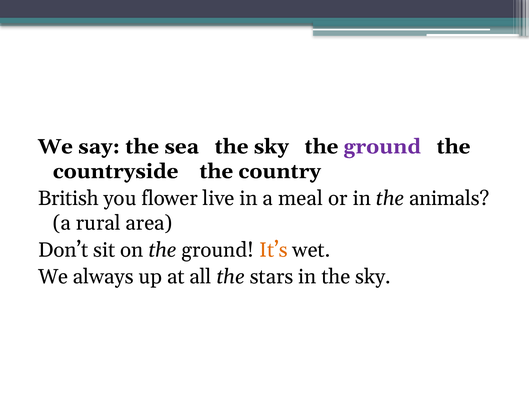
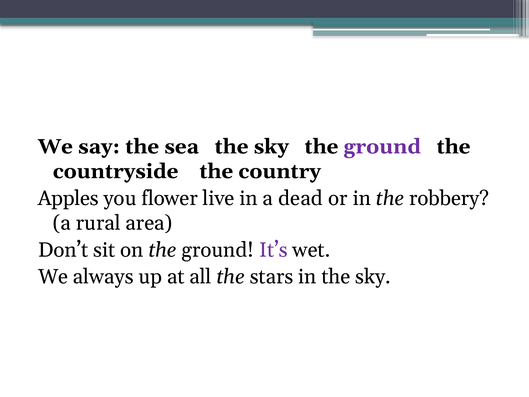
British: British -> Apples
meal: meal -> dead
animals: animals -> robbery
It’s colour: orange -> purple
